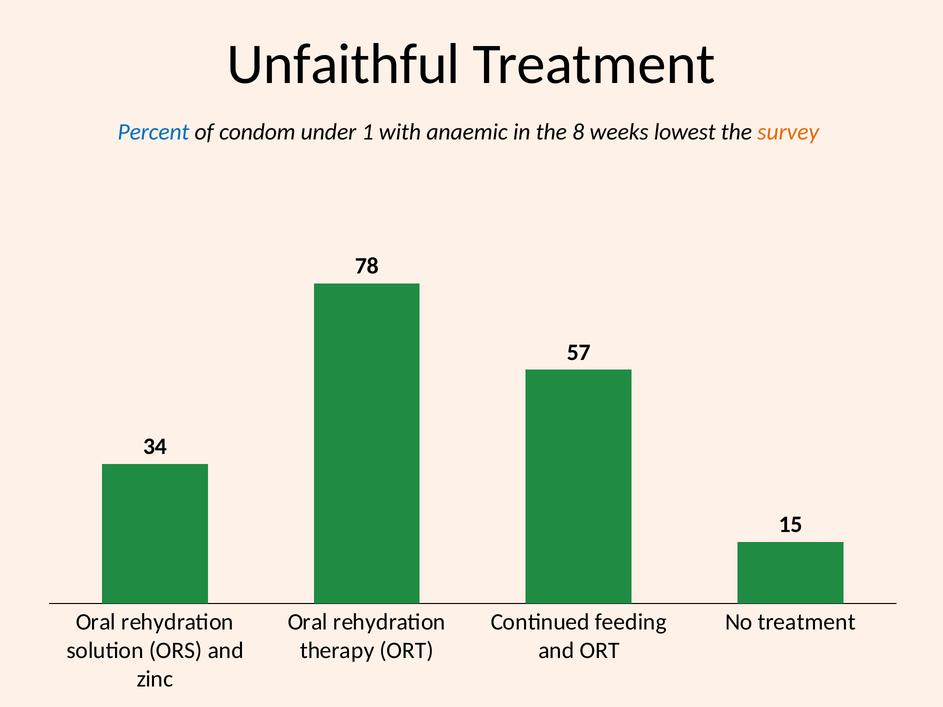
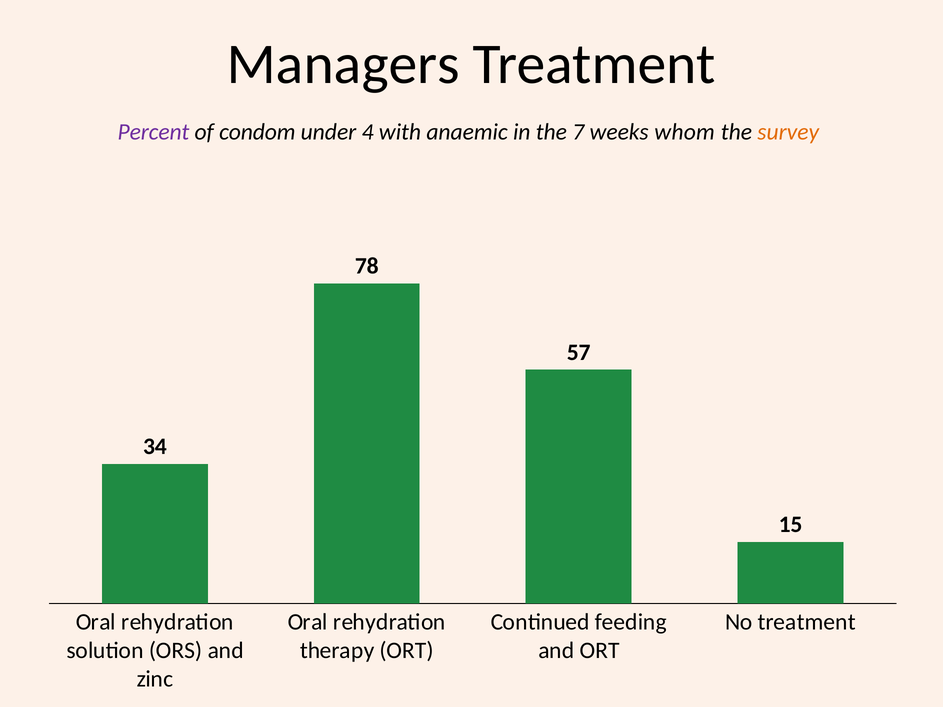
Unfaithful: Unfaithful -> Managers
Percent colour: blue -> purple
1: 1 -> 4
8: 8 -> 7
lowest: lowest -> whom
